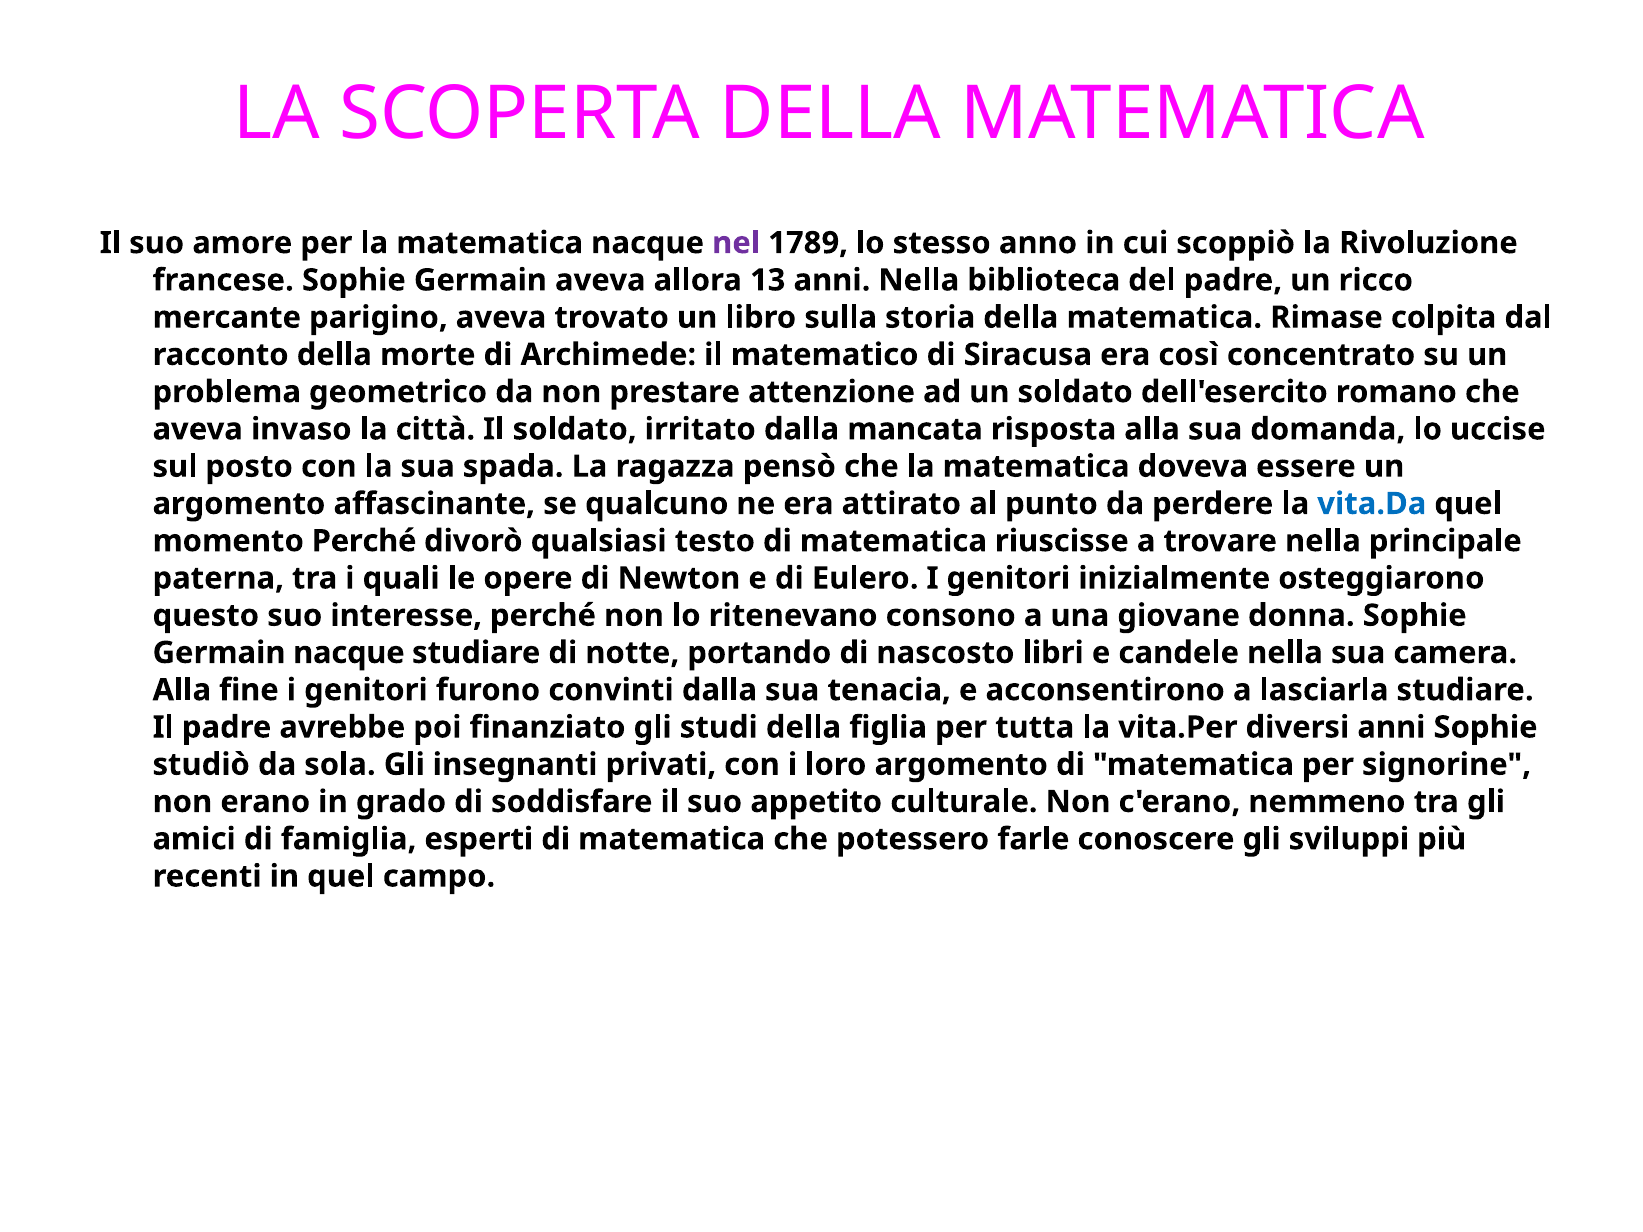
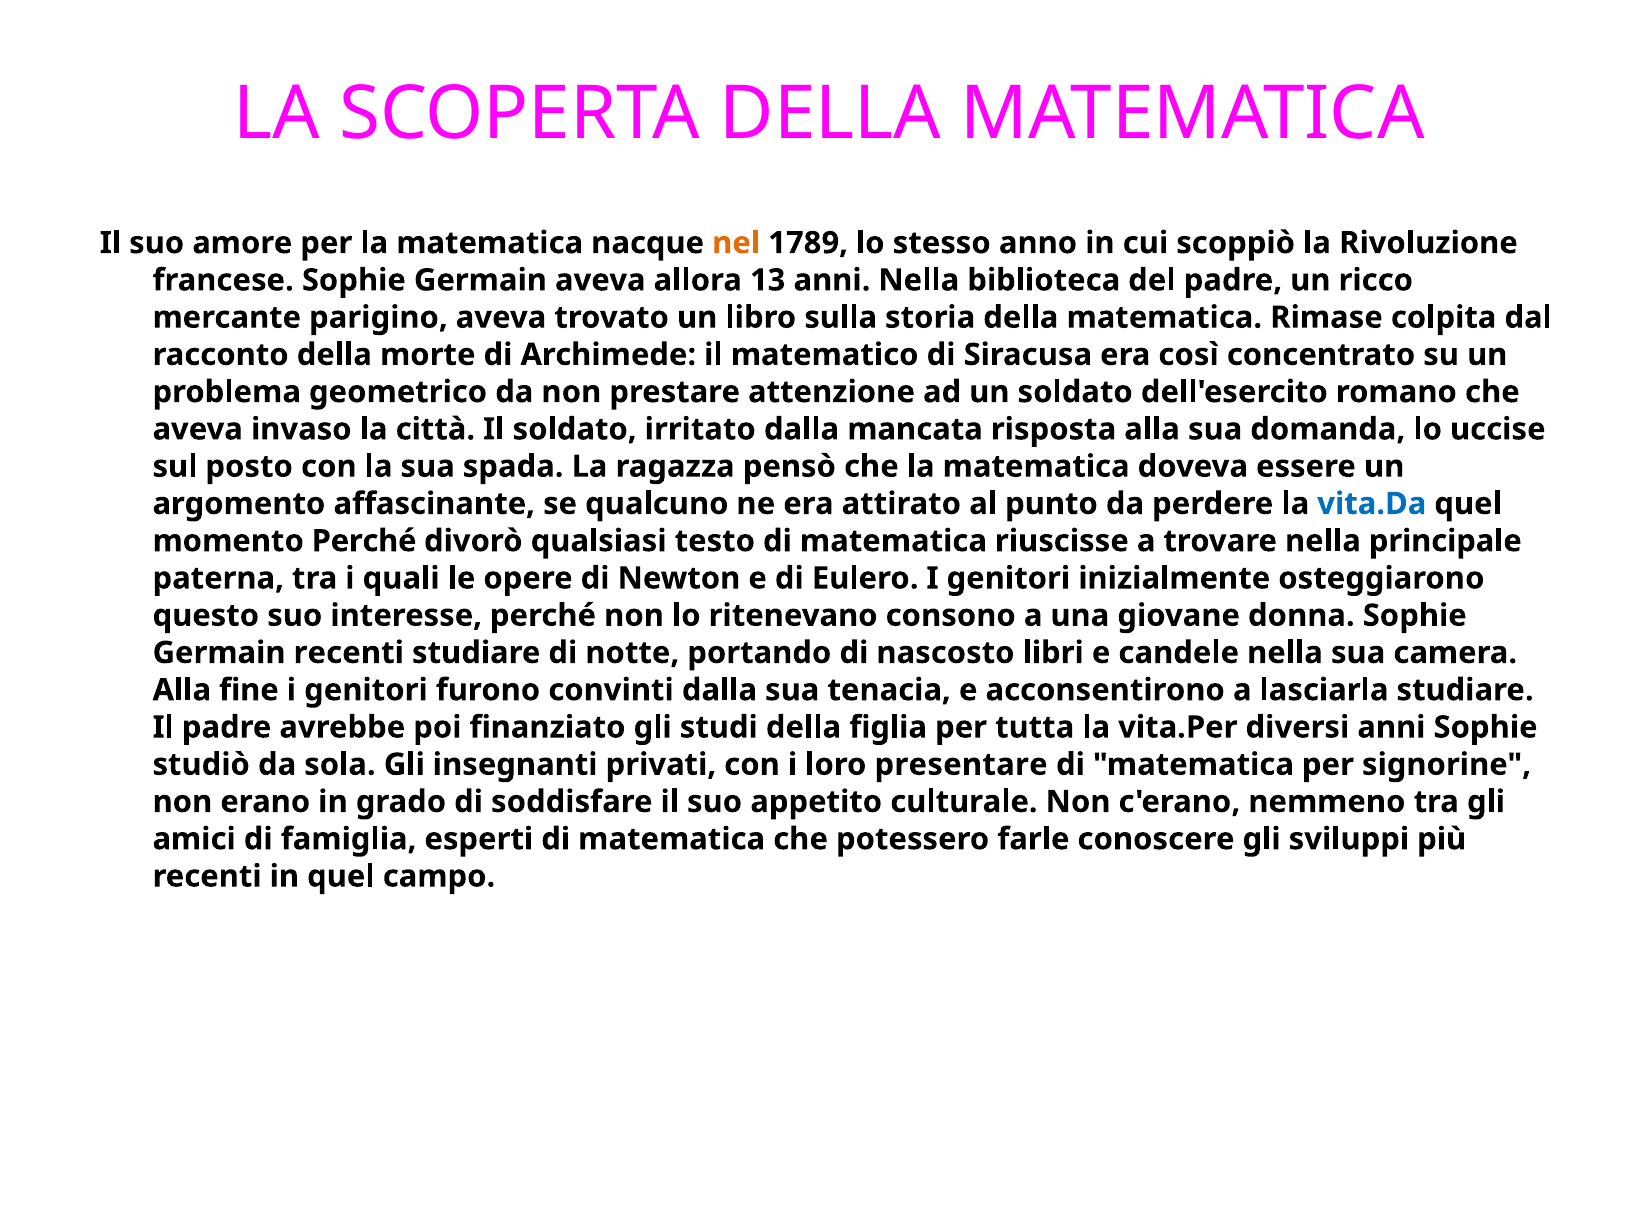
nel colour: purple -> orange
Germain nacque: nacque -> recenti
loro argomento: argomento -> presentare
